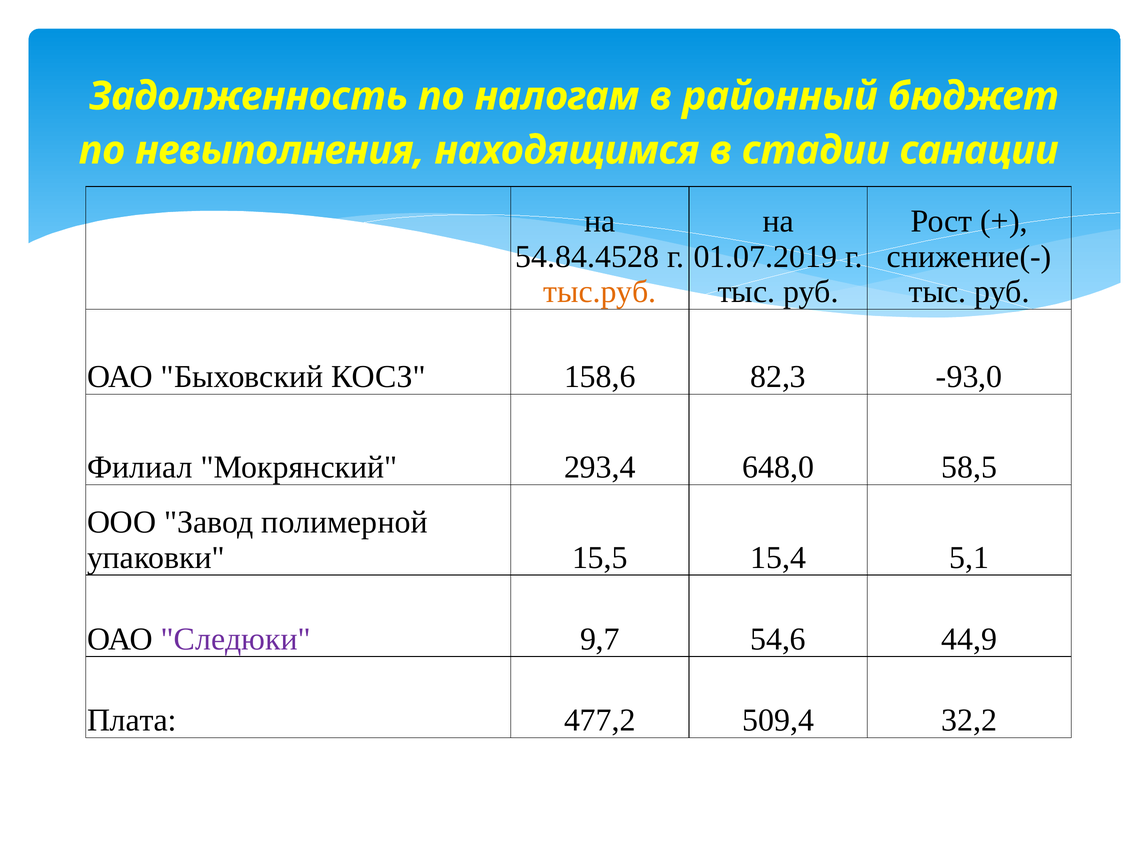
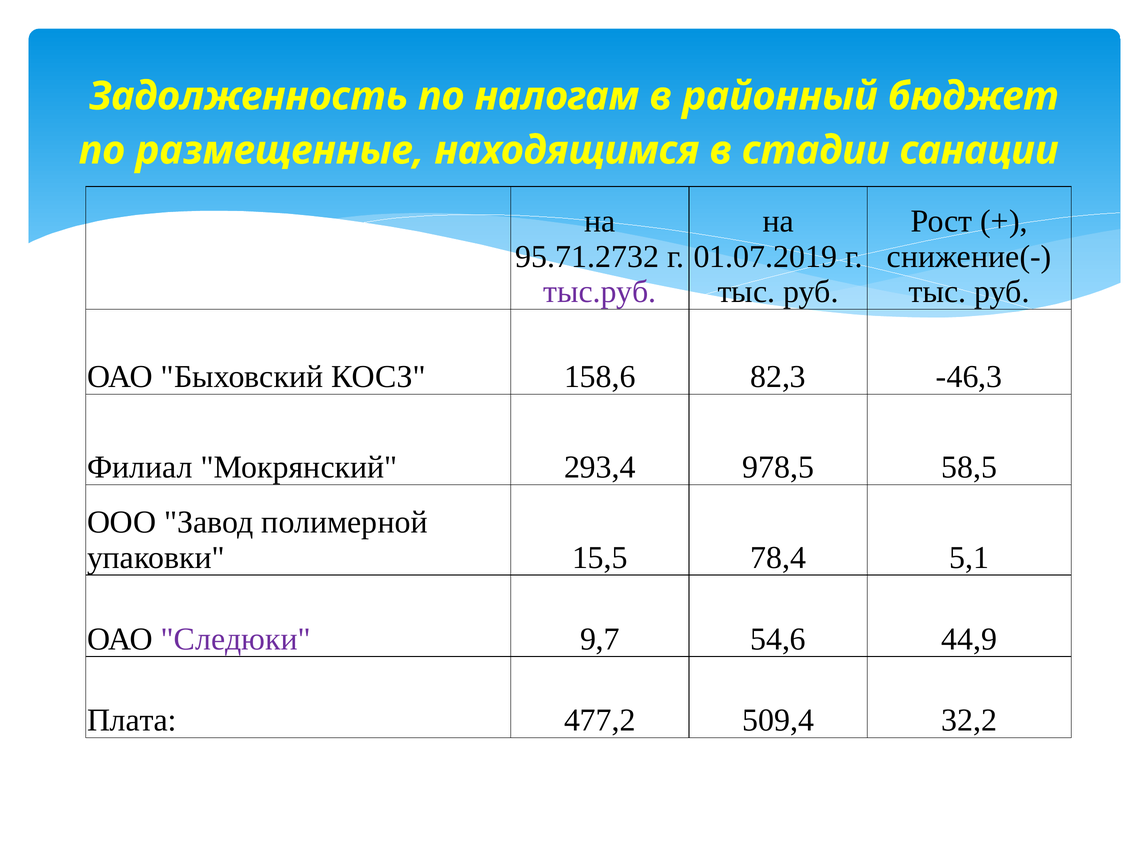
невыполнения: невыполнения -> размещенные
54.84.4528: 54.84.4528 -> 95.71.2732
тыс.руб colour: orange -> purple
-93,0: -93,0 -> -46,3
648,0: 648,0 -> 978,5
15,4: 15,4 -> 78,4
